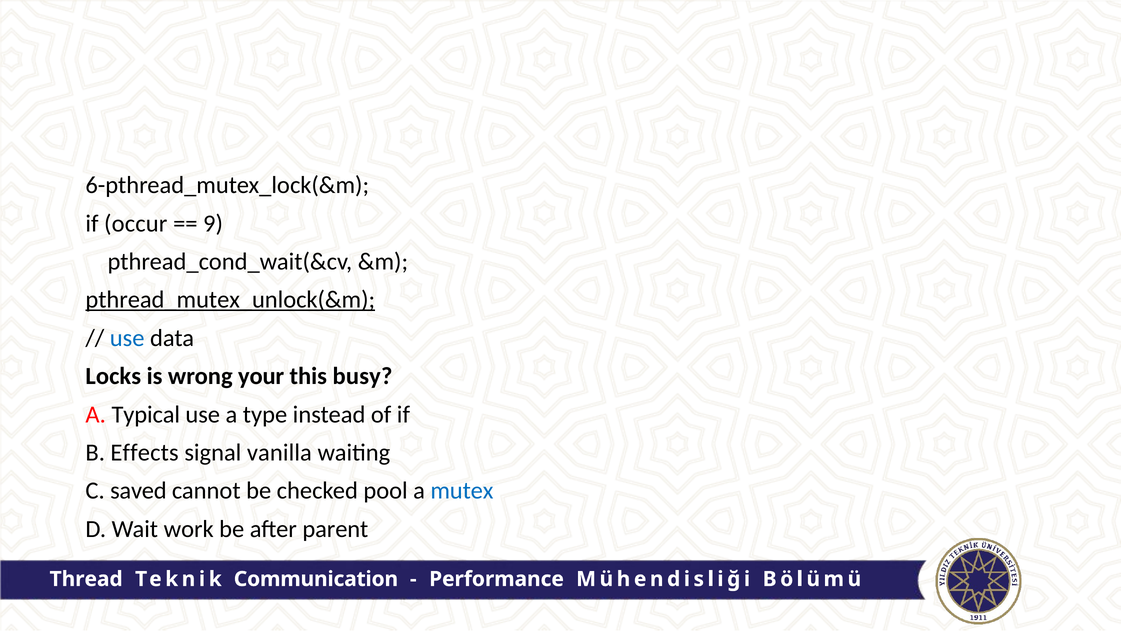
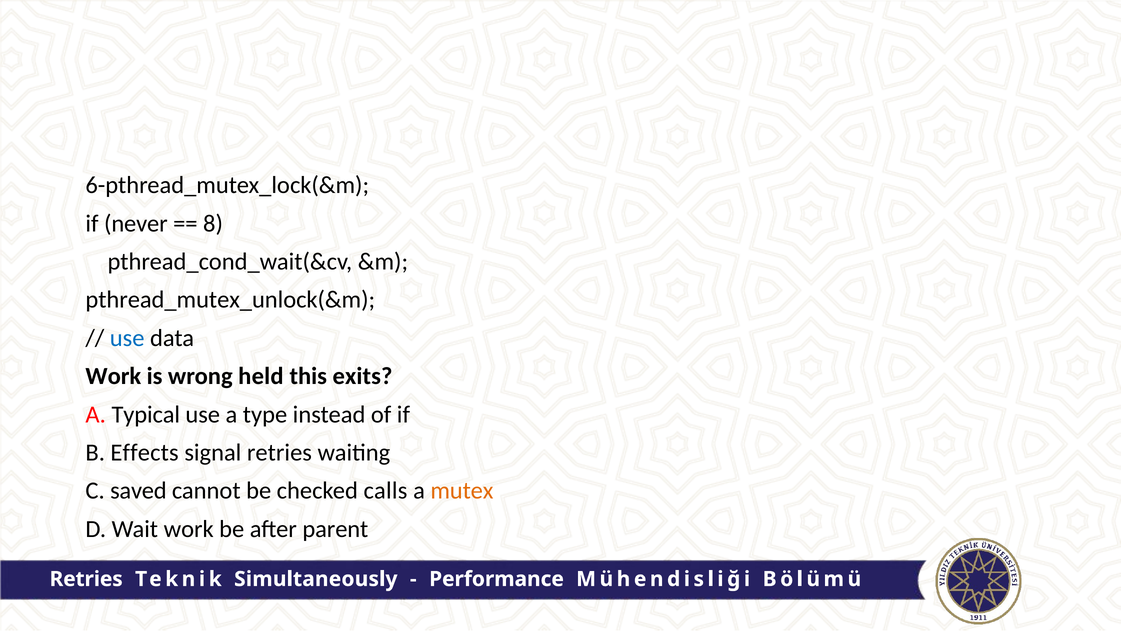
occur: occur -> never
9: 9 -> 8
pthread_mutex_unlock(&m underline: present -> none
Locks at (113, 376): Locks -> Work
your: your -> held
busy: busy -> exits
signal vanilla: vanilla -> retries
pool: pool -> calls
mutex colour: blue -> orange
Thread at (86, 579): Thread -> Retries
Communication: Communication -> Simultaneously
